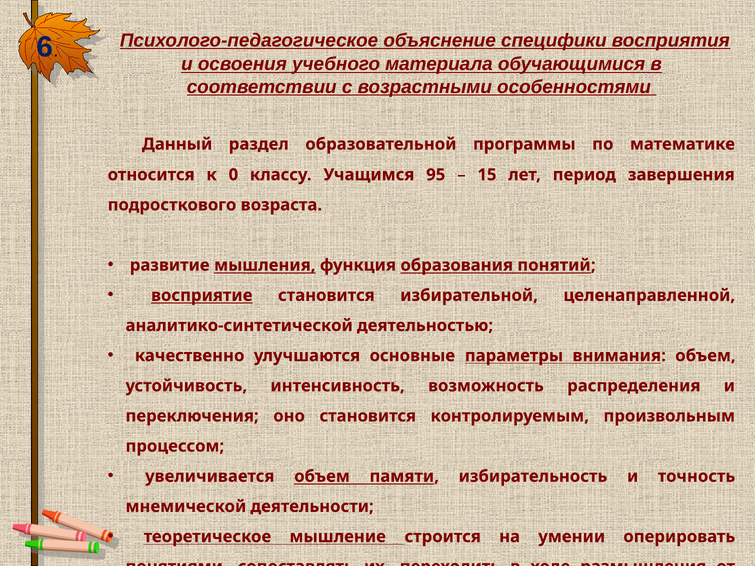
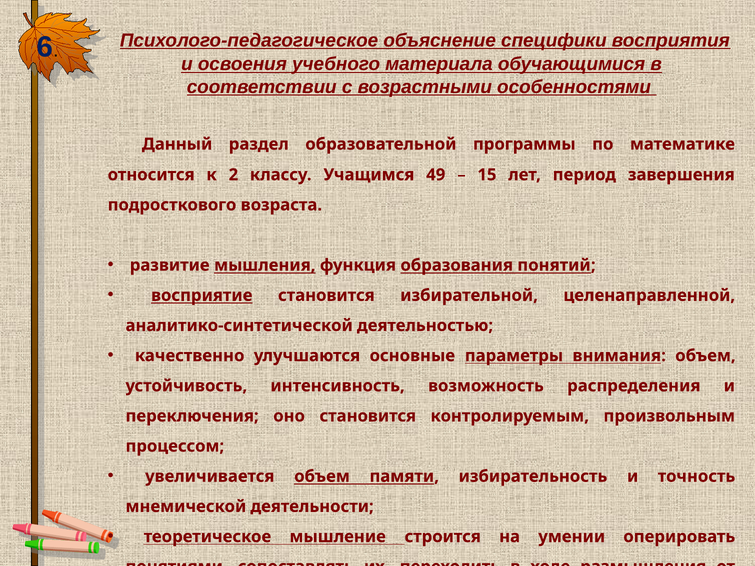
0: 0 -> 2
95: 95 -> 49
